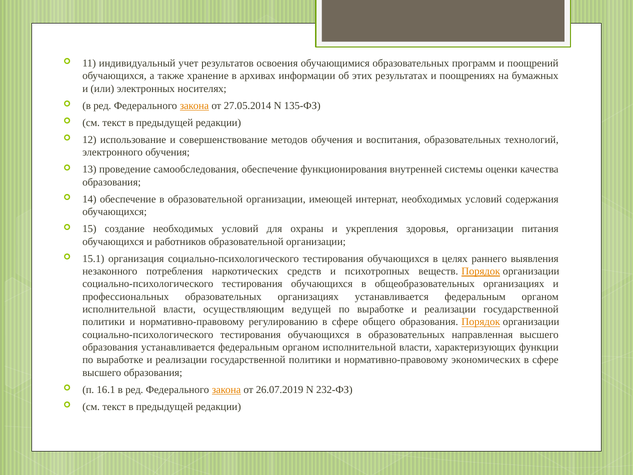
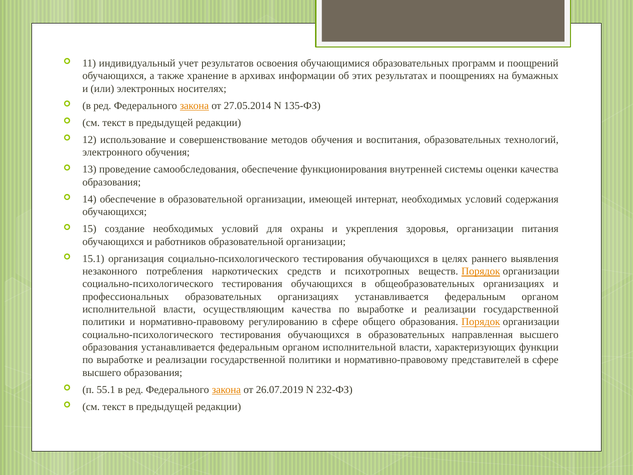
осуществляющим ведущей: ведущей -> качества
экономических: экономических -> представителей
16.1: 16.1 -> 55.1
